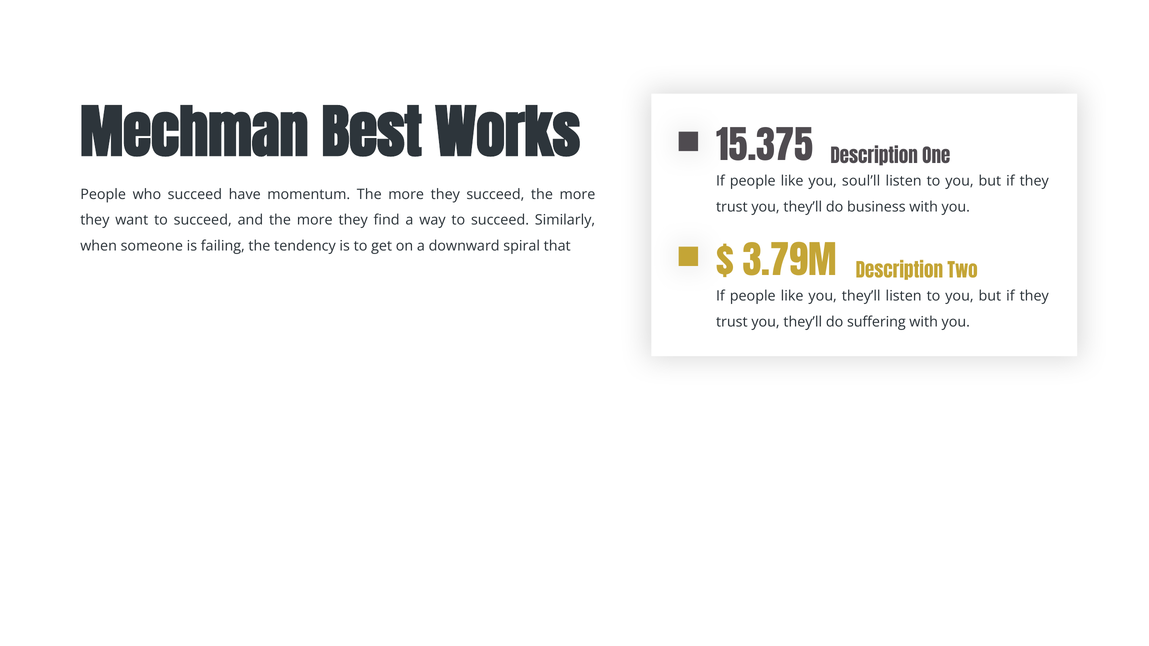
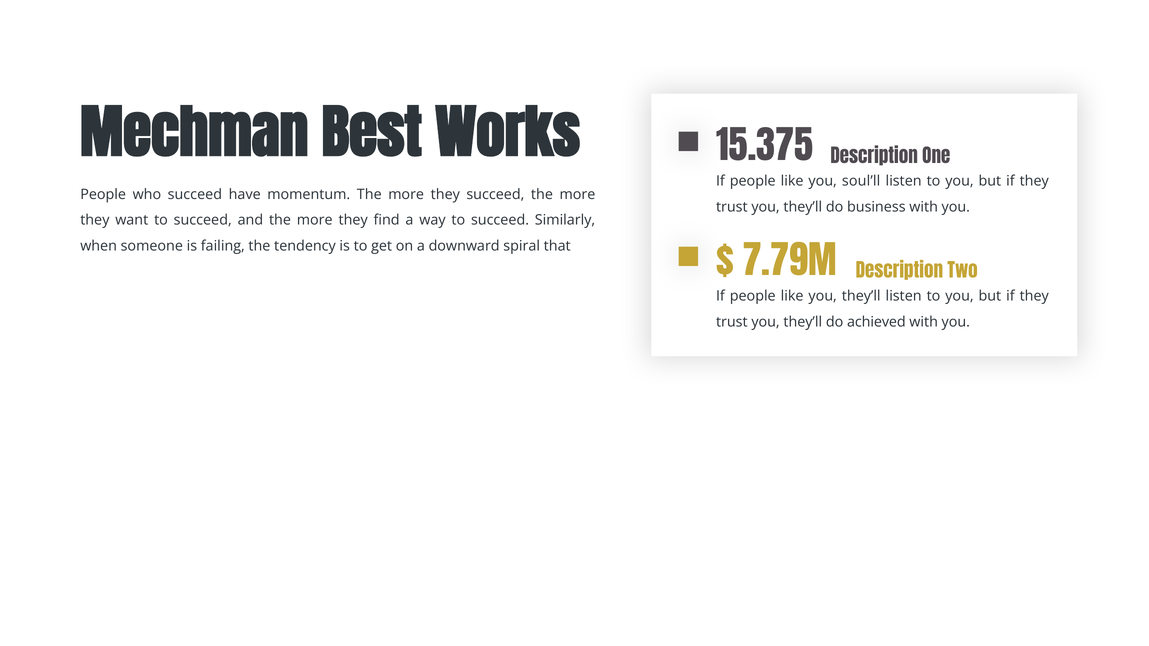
3.79M: 3.79M -> 7.79M
suffering: suffering -> achieved
